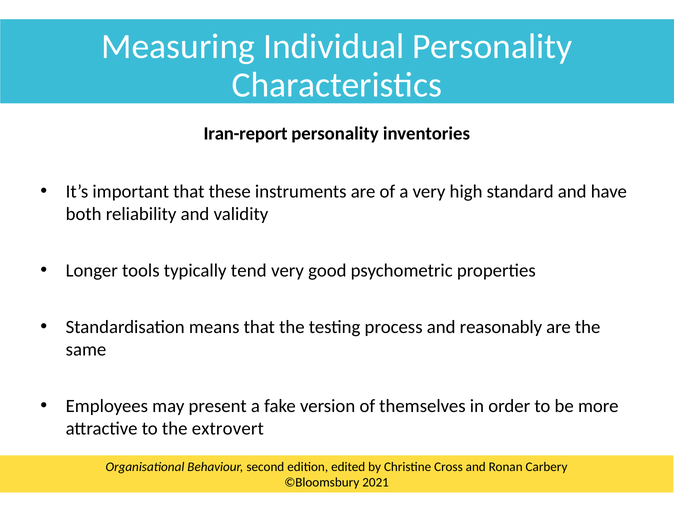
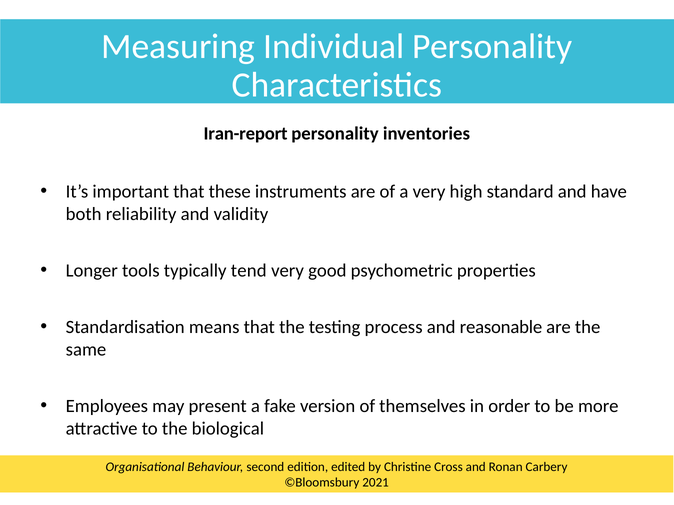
reasonably: reasonably -> reasonable
extrovert: extrovert -> biological
